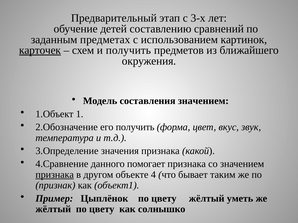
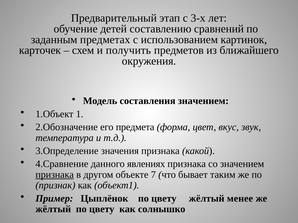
карточек underline: present -> none
его получить: получить -> предмета
помогает: помогает -> явлениях
4: 4 -> 7
уметь: уметь -> менее
